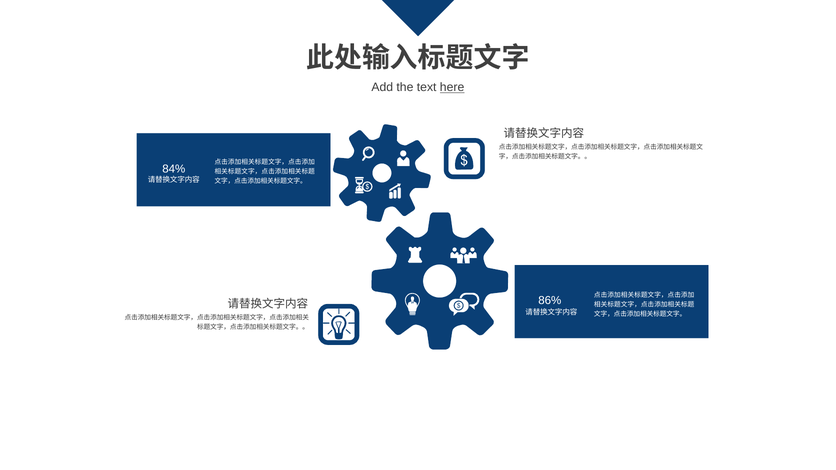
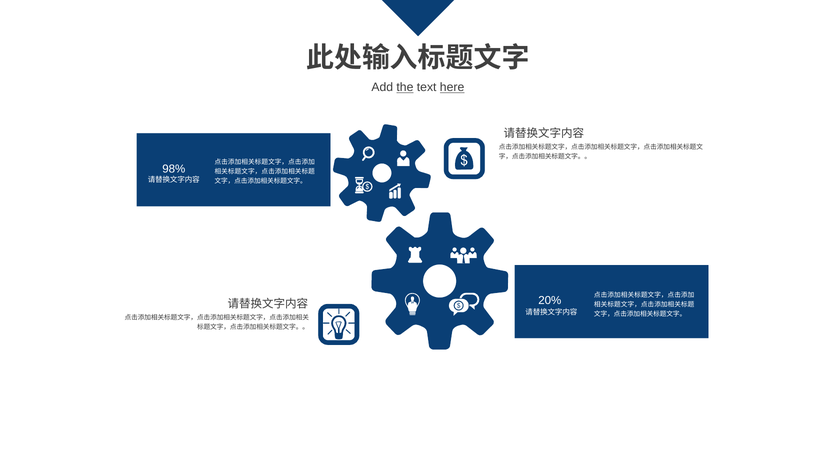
the underline: none -> present
84%: 84% -> 98%
86%: 86% -> 20%
